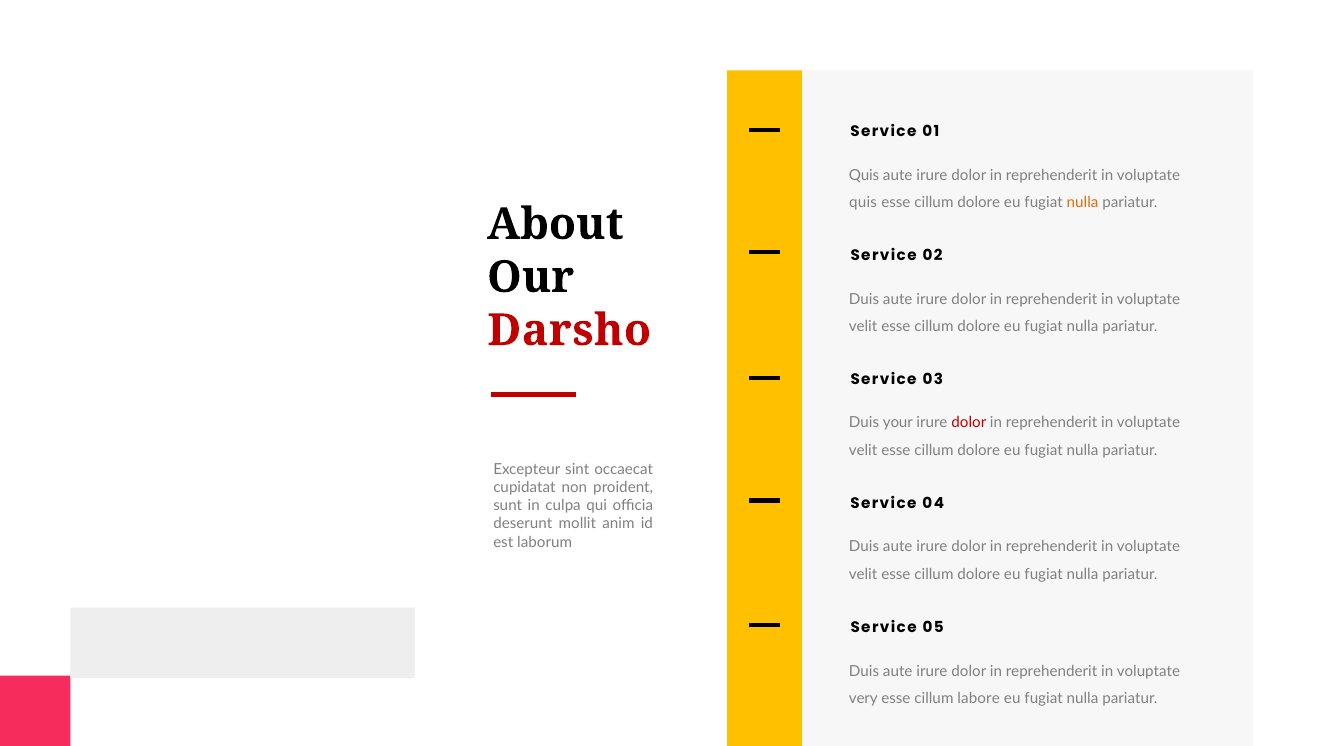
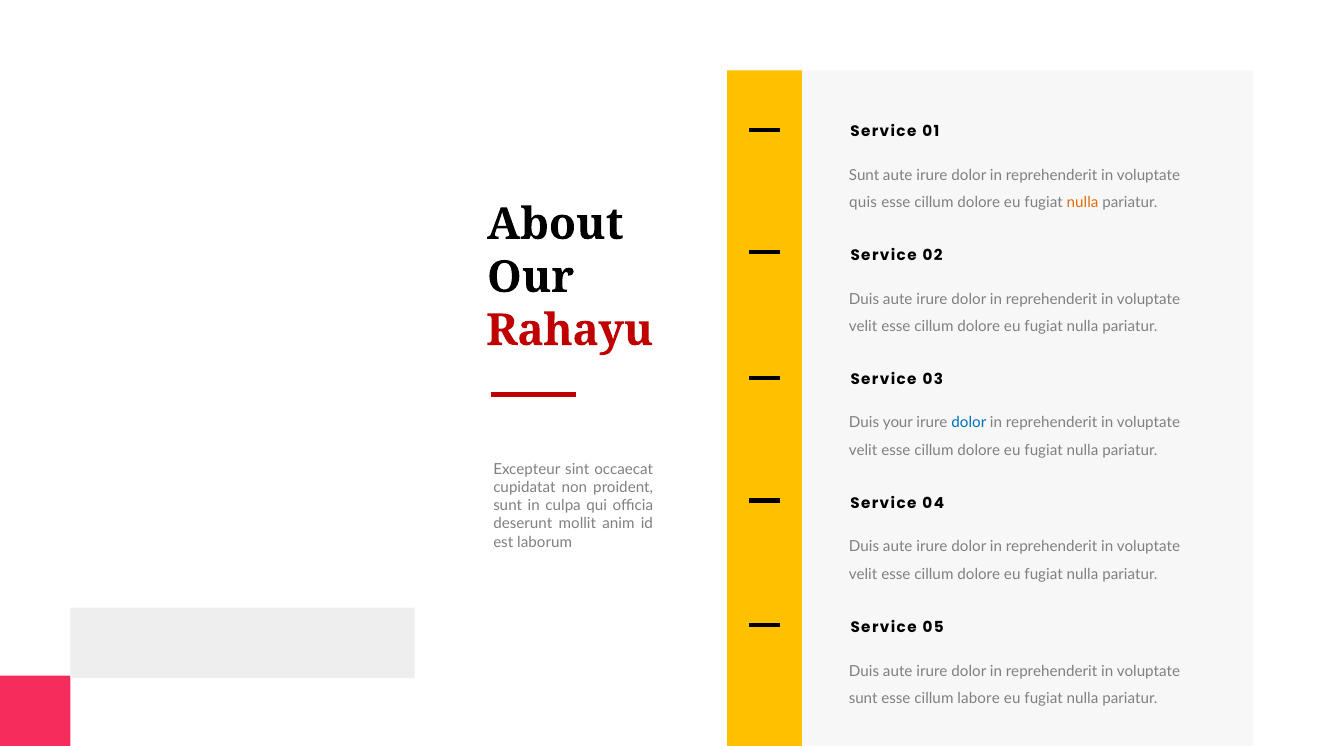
Quis at (864, 175): Quis -> Sunt
Darsho: Darsho -> Rahayu
dolor at (969, 423) colour: red -> blue
very at (863, 699): very -> sunt
